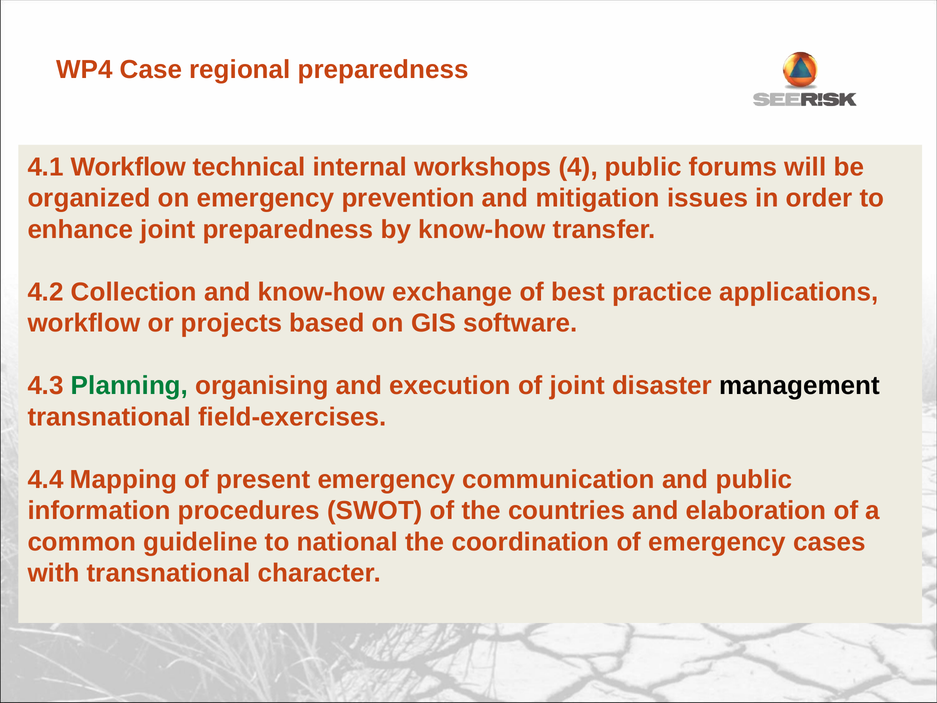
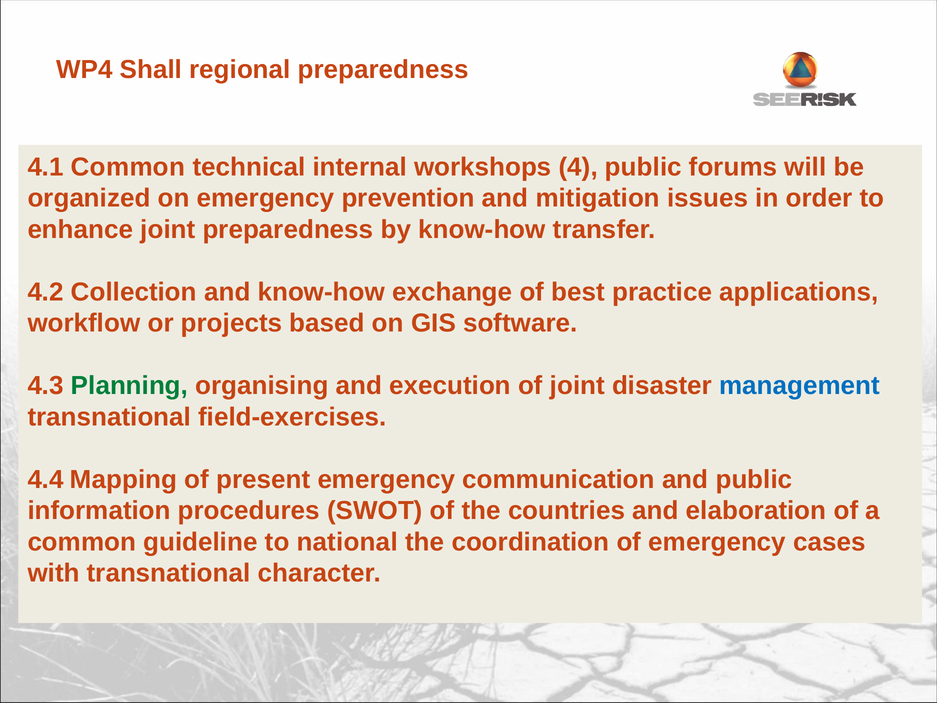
Case: Case -> Shall
4.1 Workflow: Workflow -> Common
management colour: black -> blue
